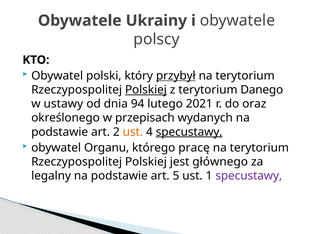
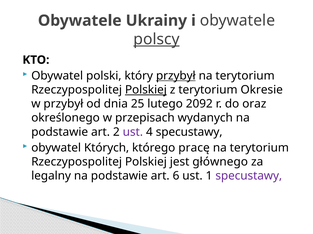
polscy underline: none -> present
Danego: Danego -> Okresie
w ustawy: ustawy -> przybył
94: 94 -> 25
2021: 2021 -> 2092
ust at (133, 132) colour: orange -> purple
specustawy at (189, 132) underline: present -> none
Organu: Organu -> Których
5: 5 -> 6
